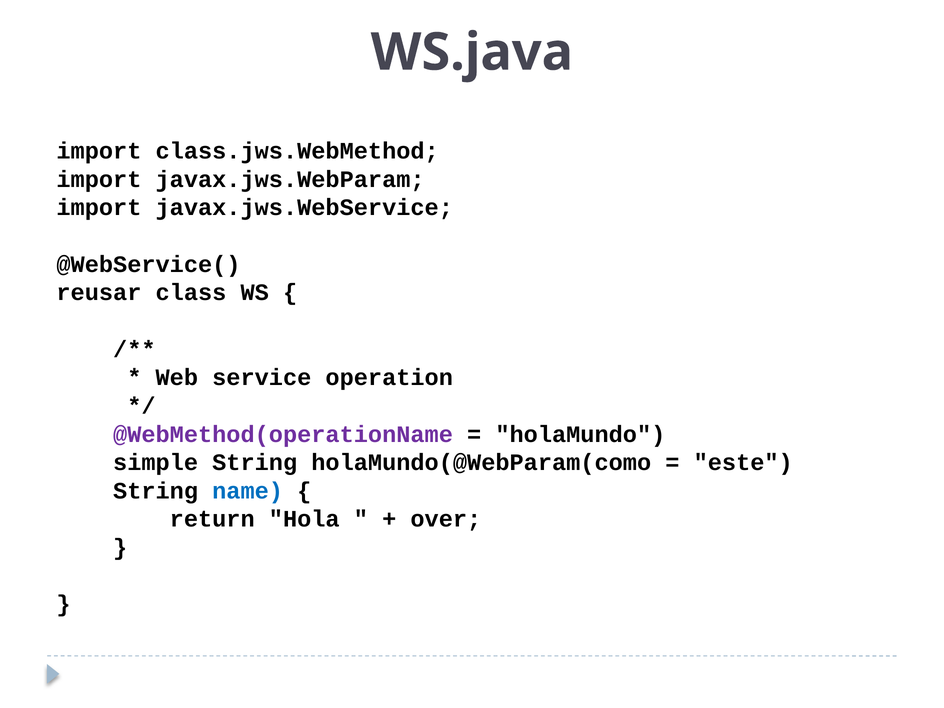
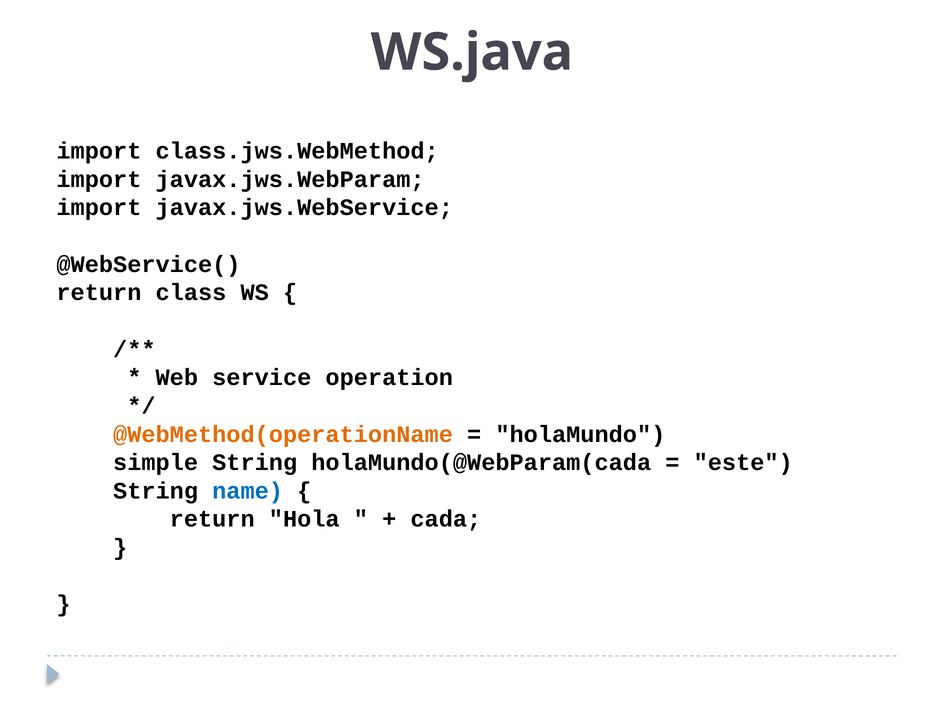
reusar at (99, 293): reusar -> return
@WebMethod(operationName colour: purple -> orange
holaMundo(@WebParam(como: holaMundo(@WebParam(como -> holaMundo(@WebParam(cada
over: over -> cada
